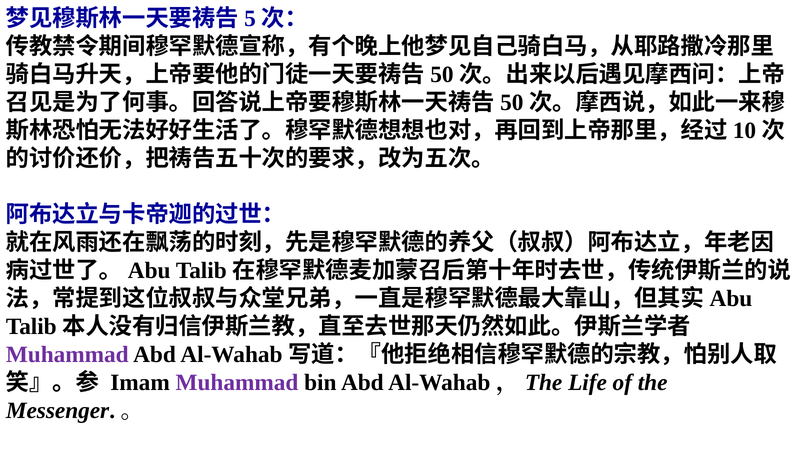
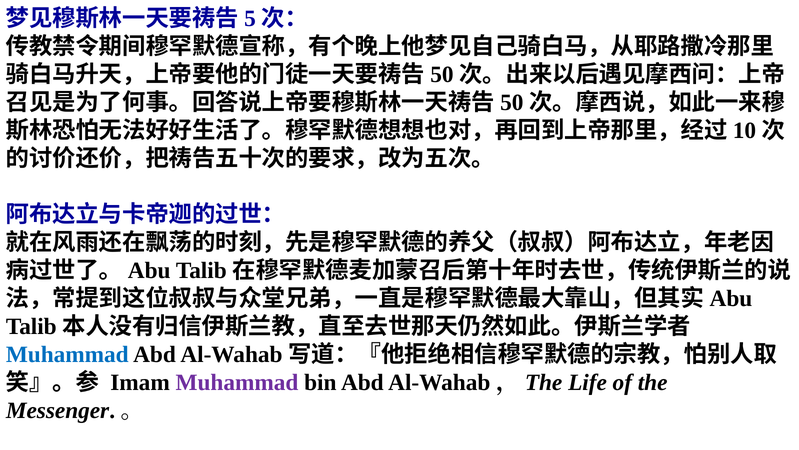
Muhammad at (67, 354) colour: purple -> blue
